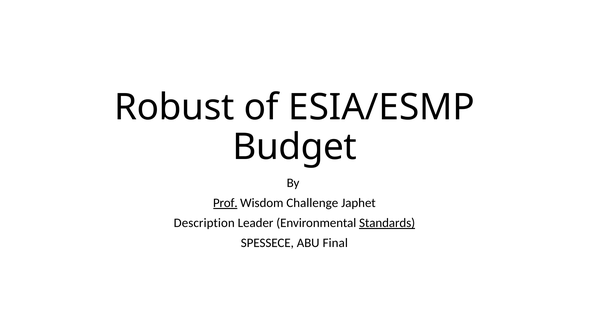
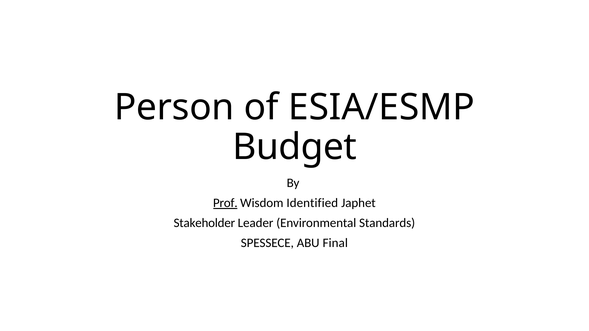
Robust: Robust -> Person
Challenge: Challenge -> Identified
Description: Description -> Stakeholder
Standards underline: present -> none
